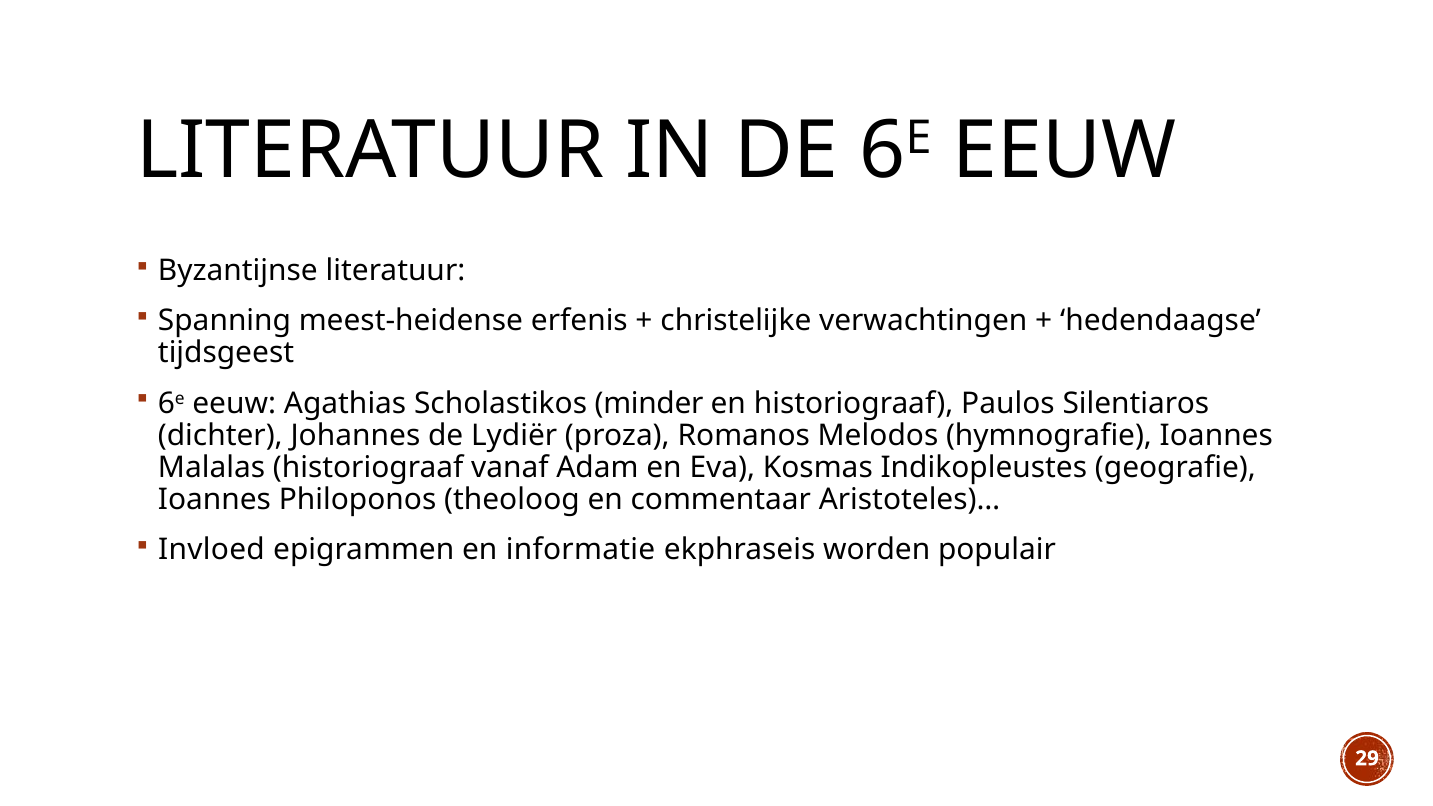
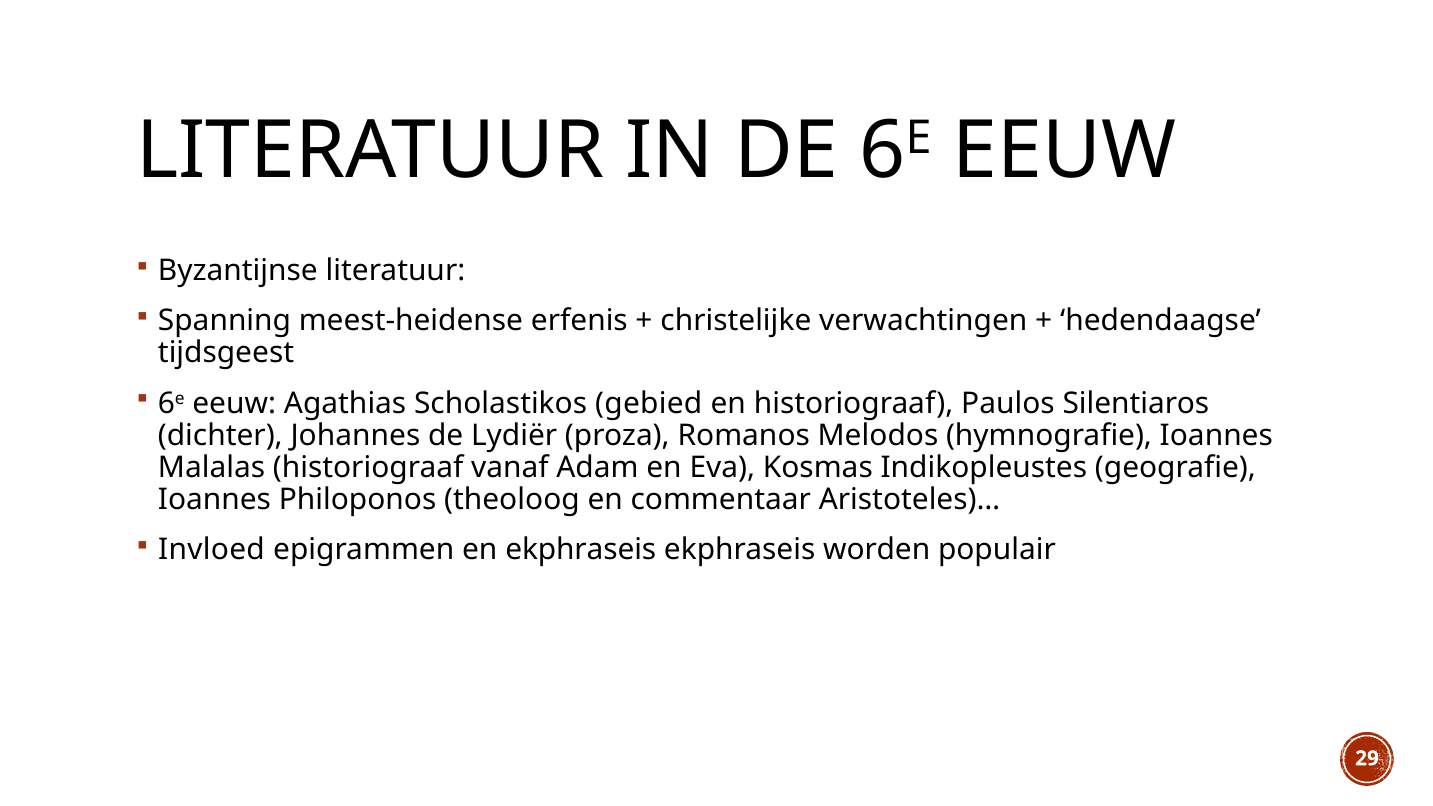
minder: minder -> gebied
en informatie: informatie -> ekphraseis
